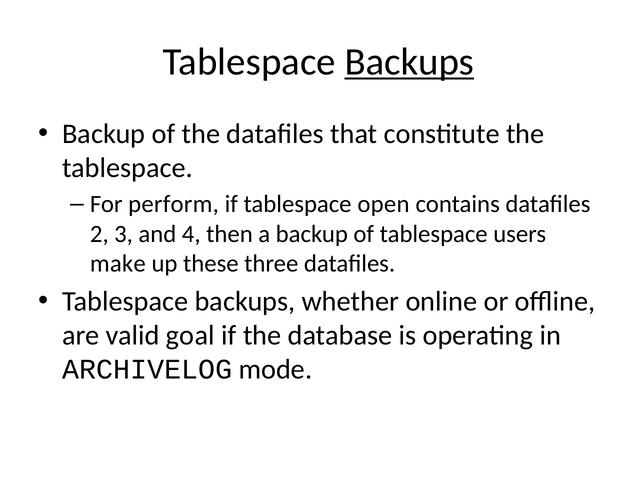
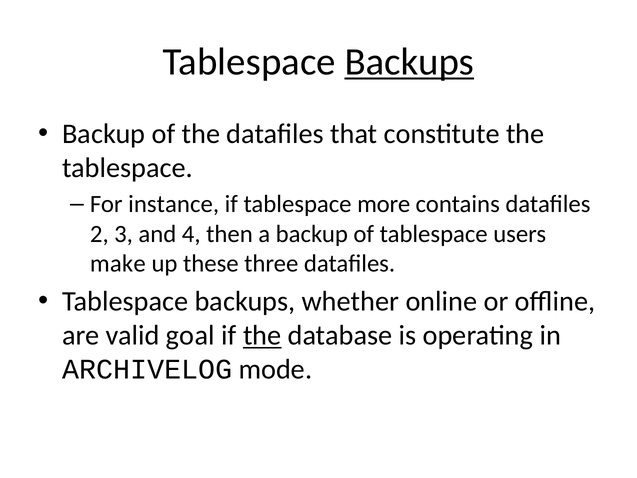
perform: perform -> instance
open: open -> more
the at (262, 335) underline: none -> present
